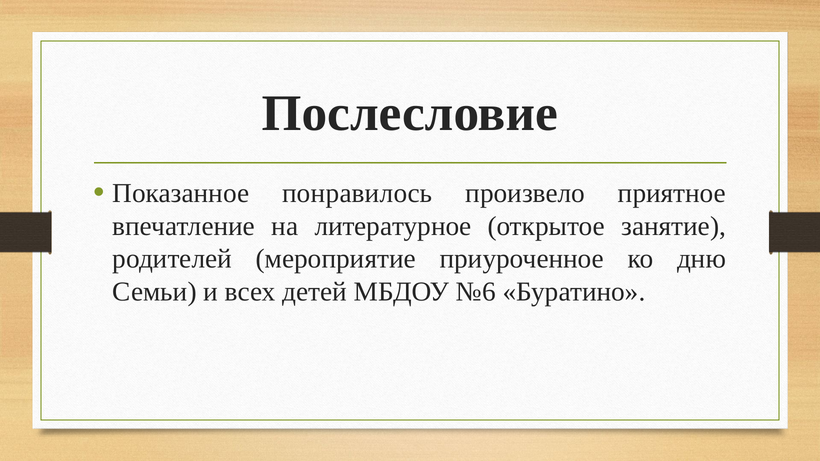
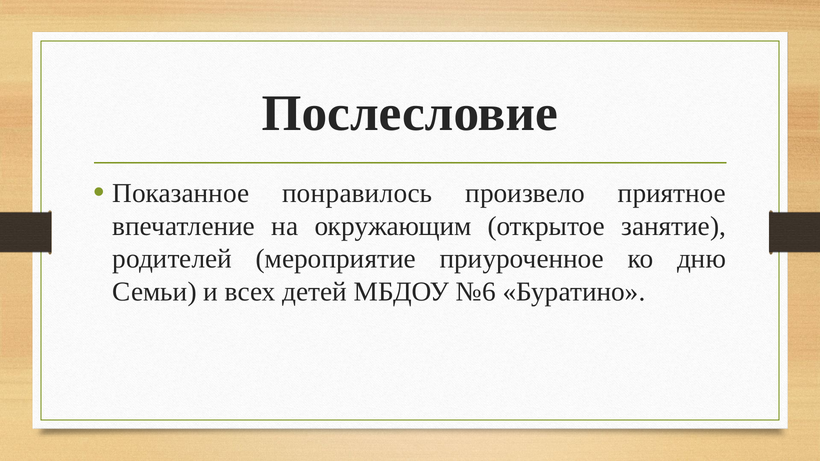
литературное: литературное -> окружающим
